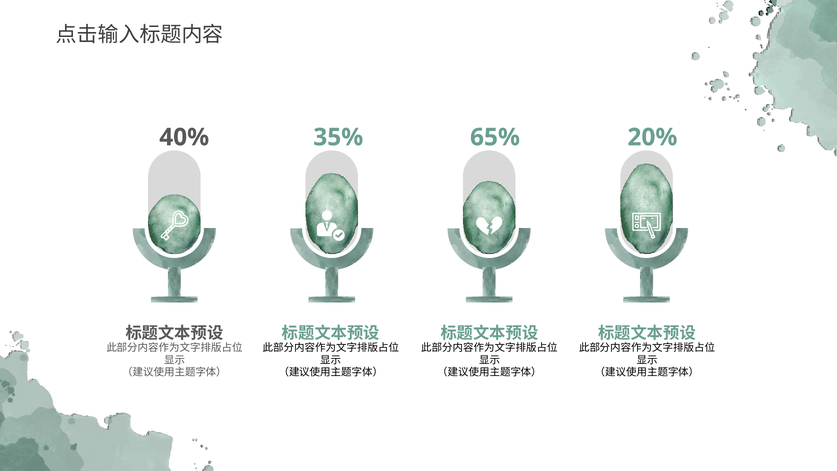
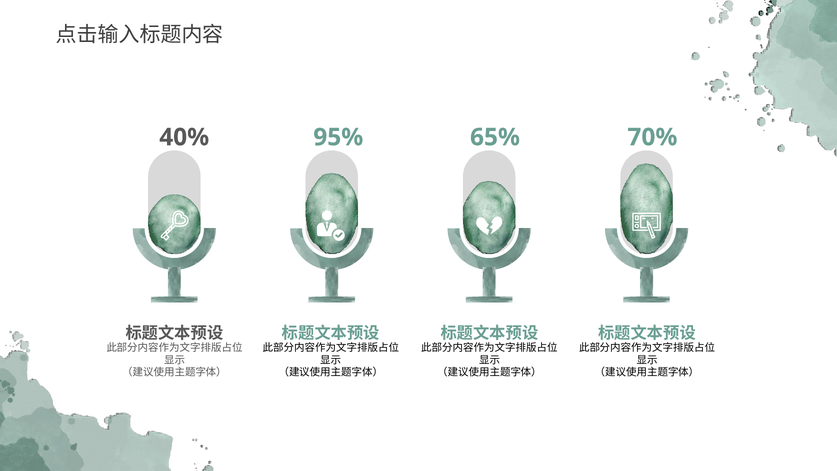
35%: 35% -> 95%
20%: 20% -> 70%
